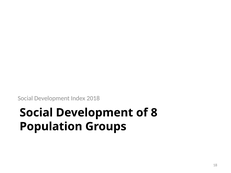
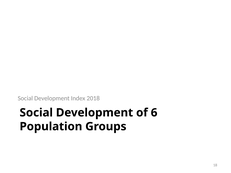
8: 8 -> 6
